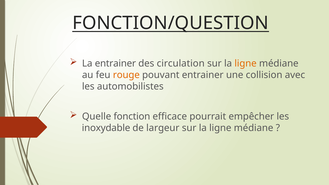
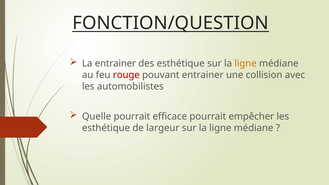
des circulation: circulation -> esthétique
rouge colour: orange -> red
Quelle fonction: fonction -> pourrait
inoxydable at (106, 128): inoxydable -> esthétique
